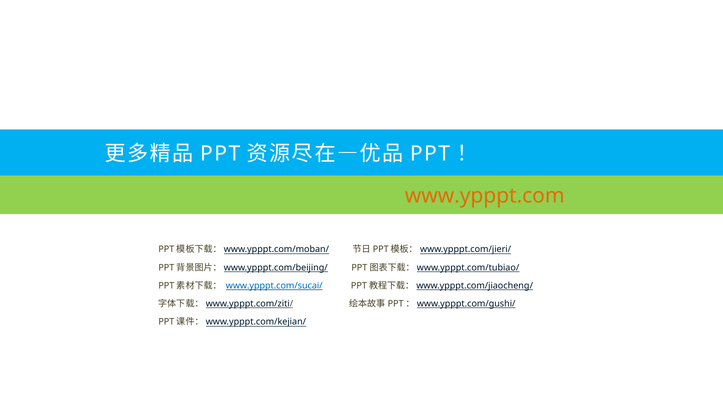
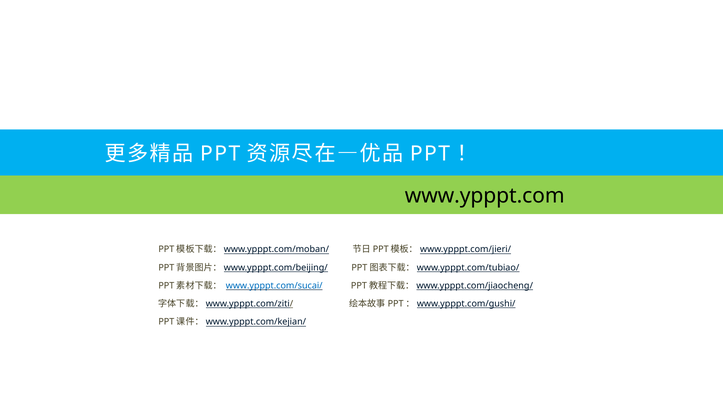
www.ypppt.com colour: orange -> black
